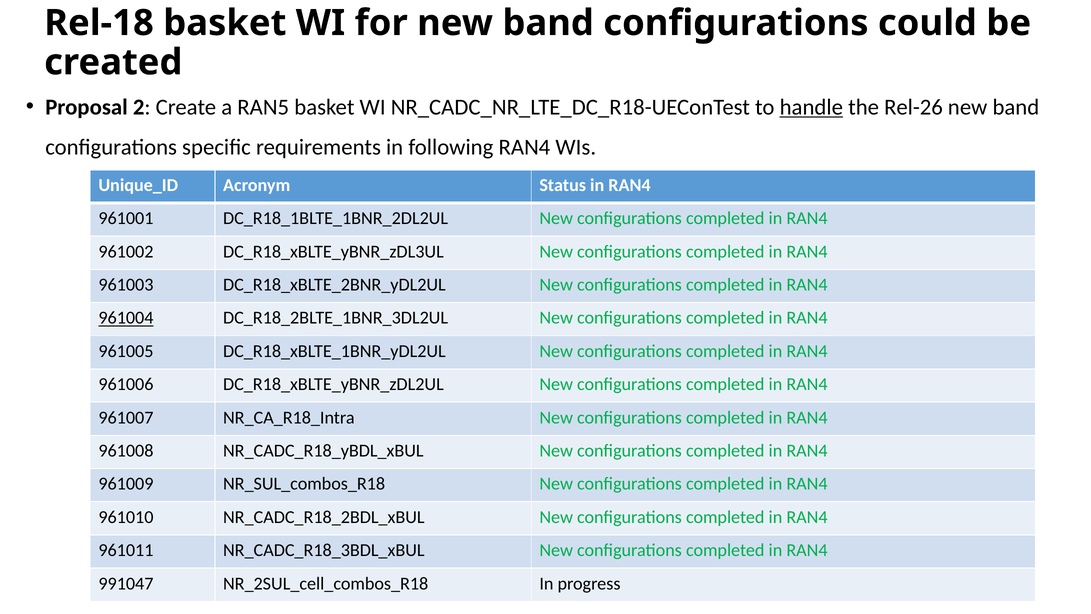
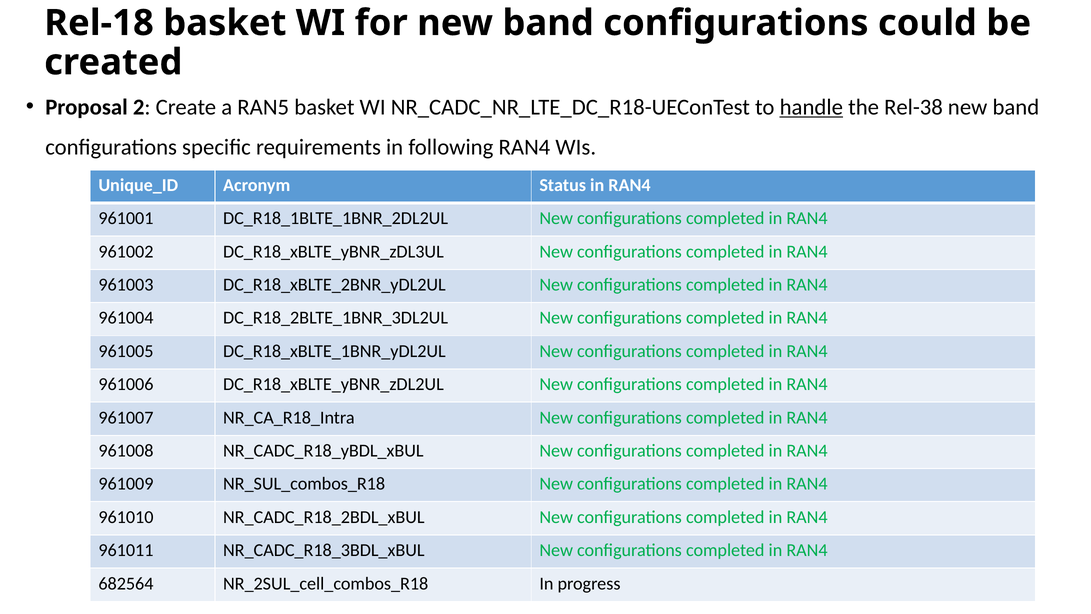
Rel-26: Rel-26 -> Rel-38
961004 underline: present -> none
991047: 991047 -> 682564
